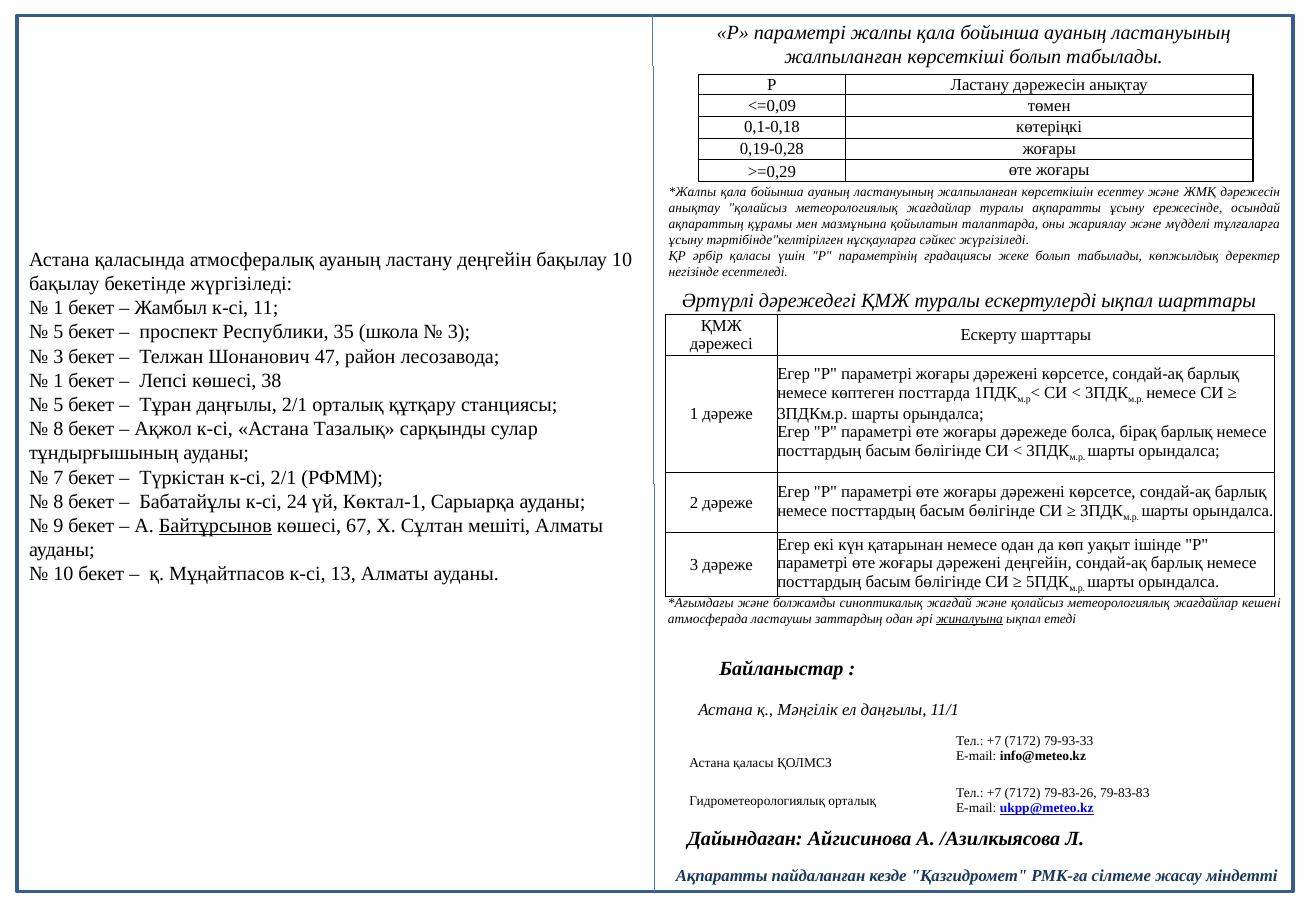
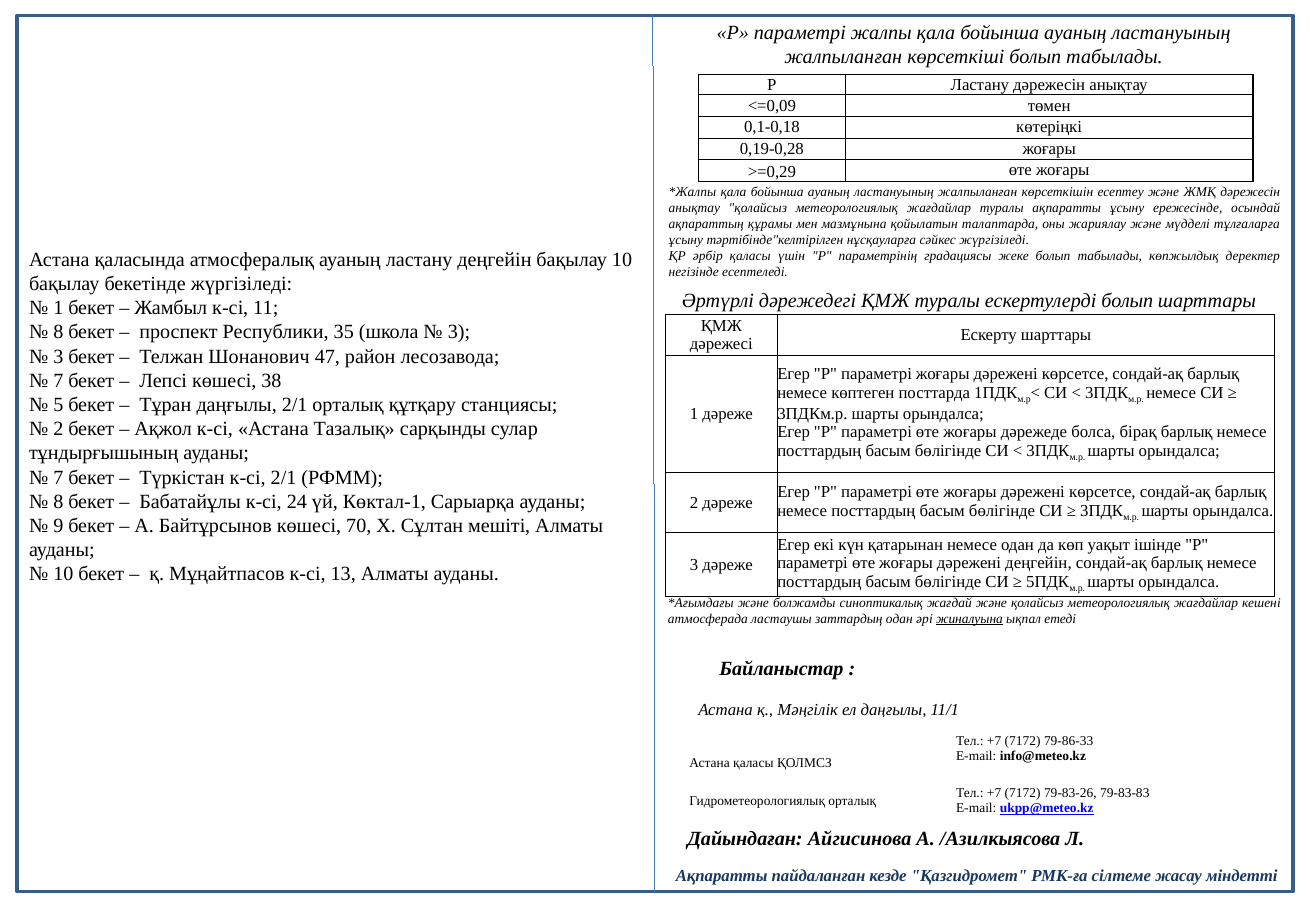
ескертулерді ықпал: ықпал -> болып
5 at (58, 332): 5 -> 8
1 at (58, 381): 1 -> 7
8 at (58, 429): 8 -> 2
Байтұрсынов underline: present -> none
67: 67 -> 70
79-93-33: 79-93-33 -> 79-86-33
